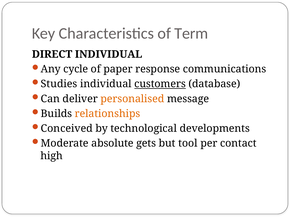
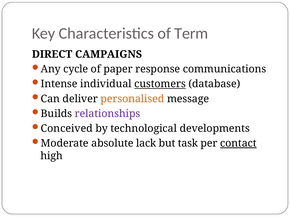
DIRECT INDIVIDUAL: INDIVIDUAL -> CAMPAIGNS
Studies: Studies -> Intense
relationships colour: orange -> purple
gets: gets -> lack
tool: tool -> task
contact underline: none -> present
